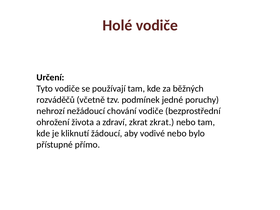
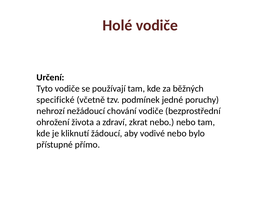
rozváděčů: rozváděčů -> specifické
zkrat zkrat: zkrat -> nebo
